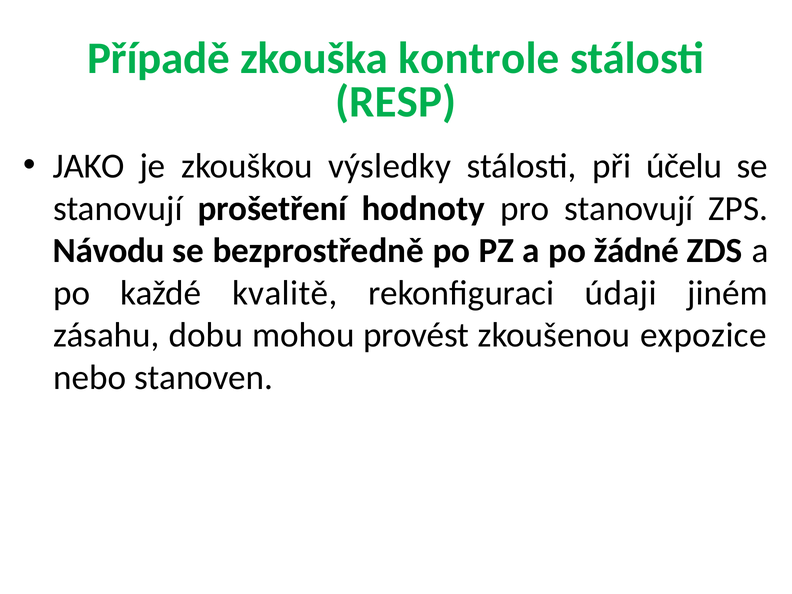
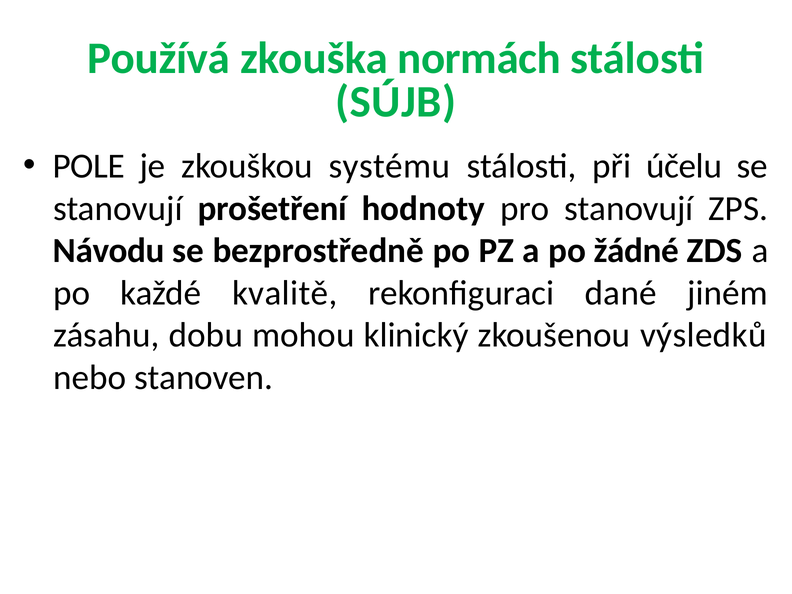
Případě: Případě -> Používá
kontrole: kontrole -> normách
RESP: RESP -> SÚJB
JAKO: JAKO -> POLE
výsledky: výsledky -> systému
údaji: údaji -> dané
provést: provést -> klinický
expozice: expozice -> výsledků
